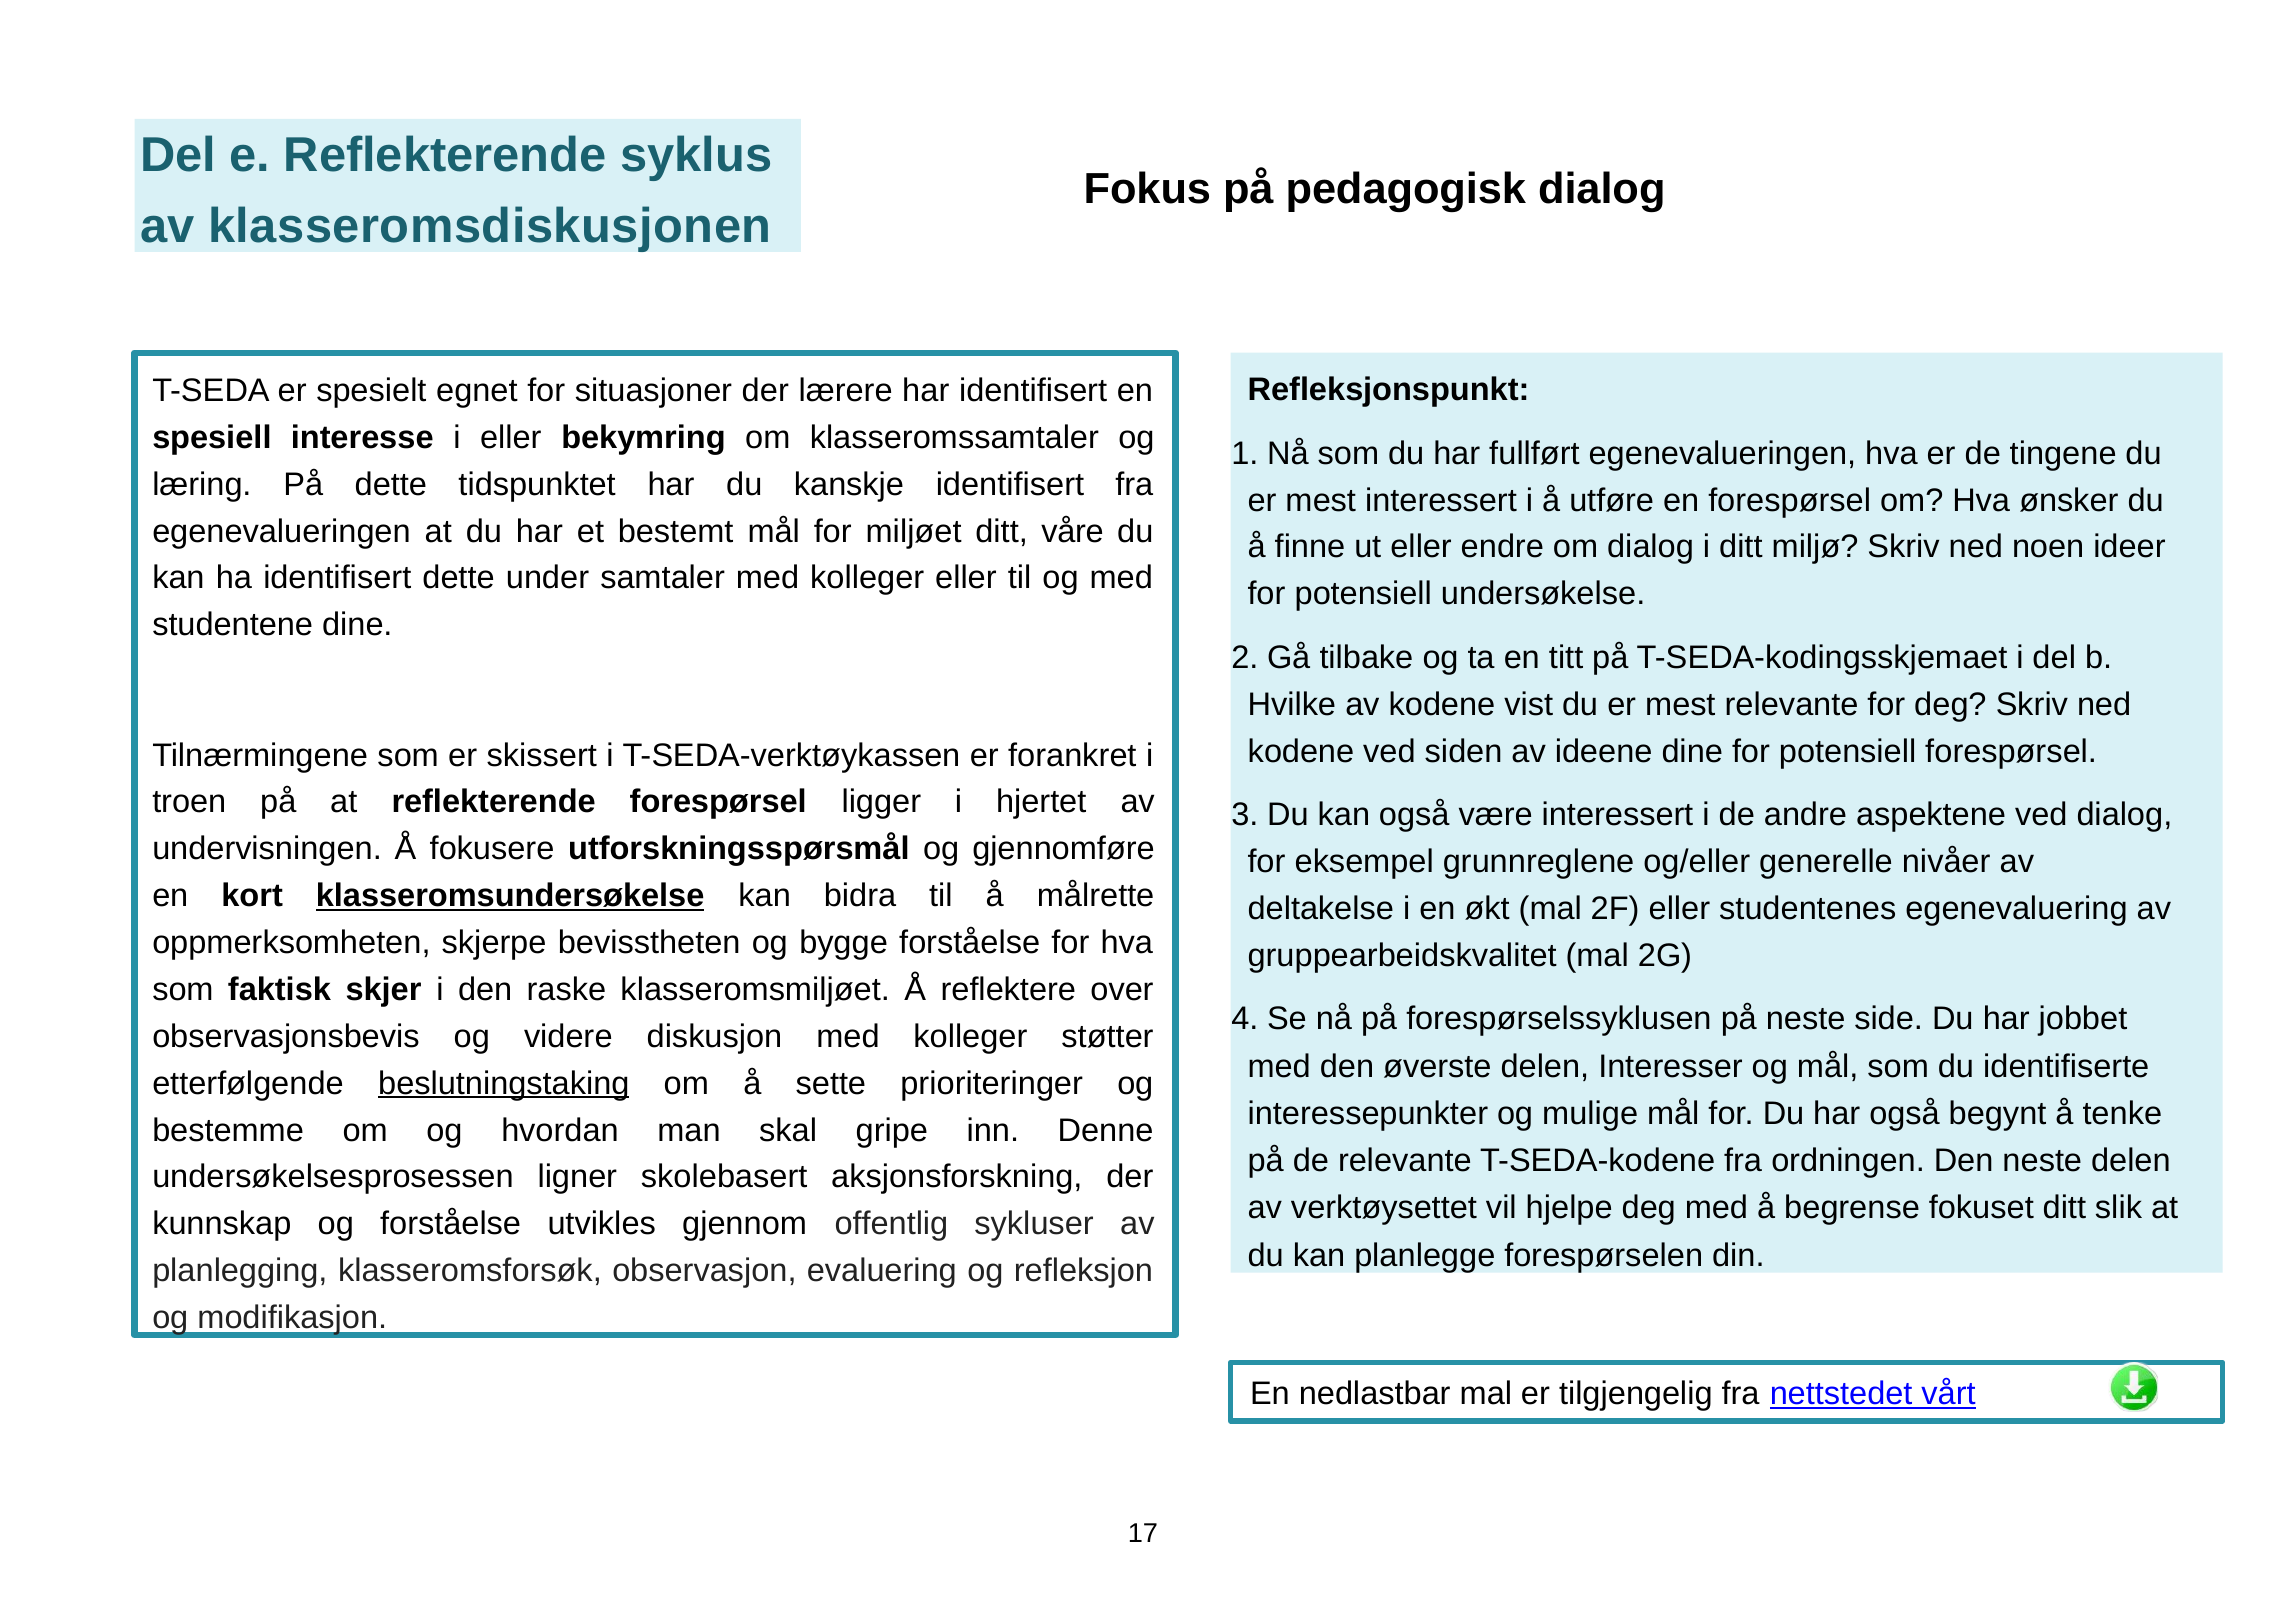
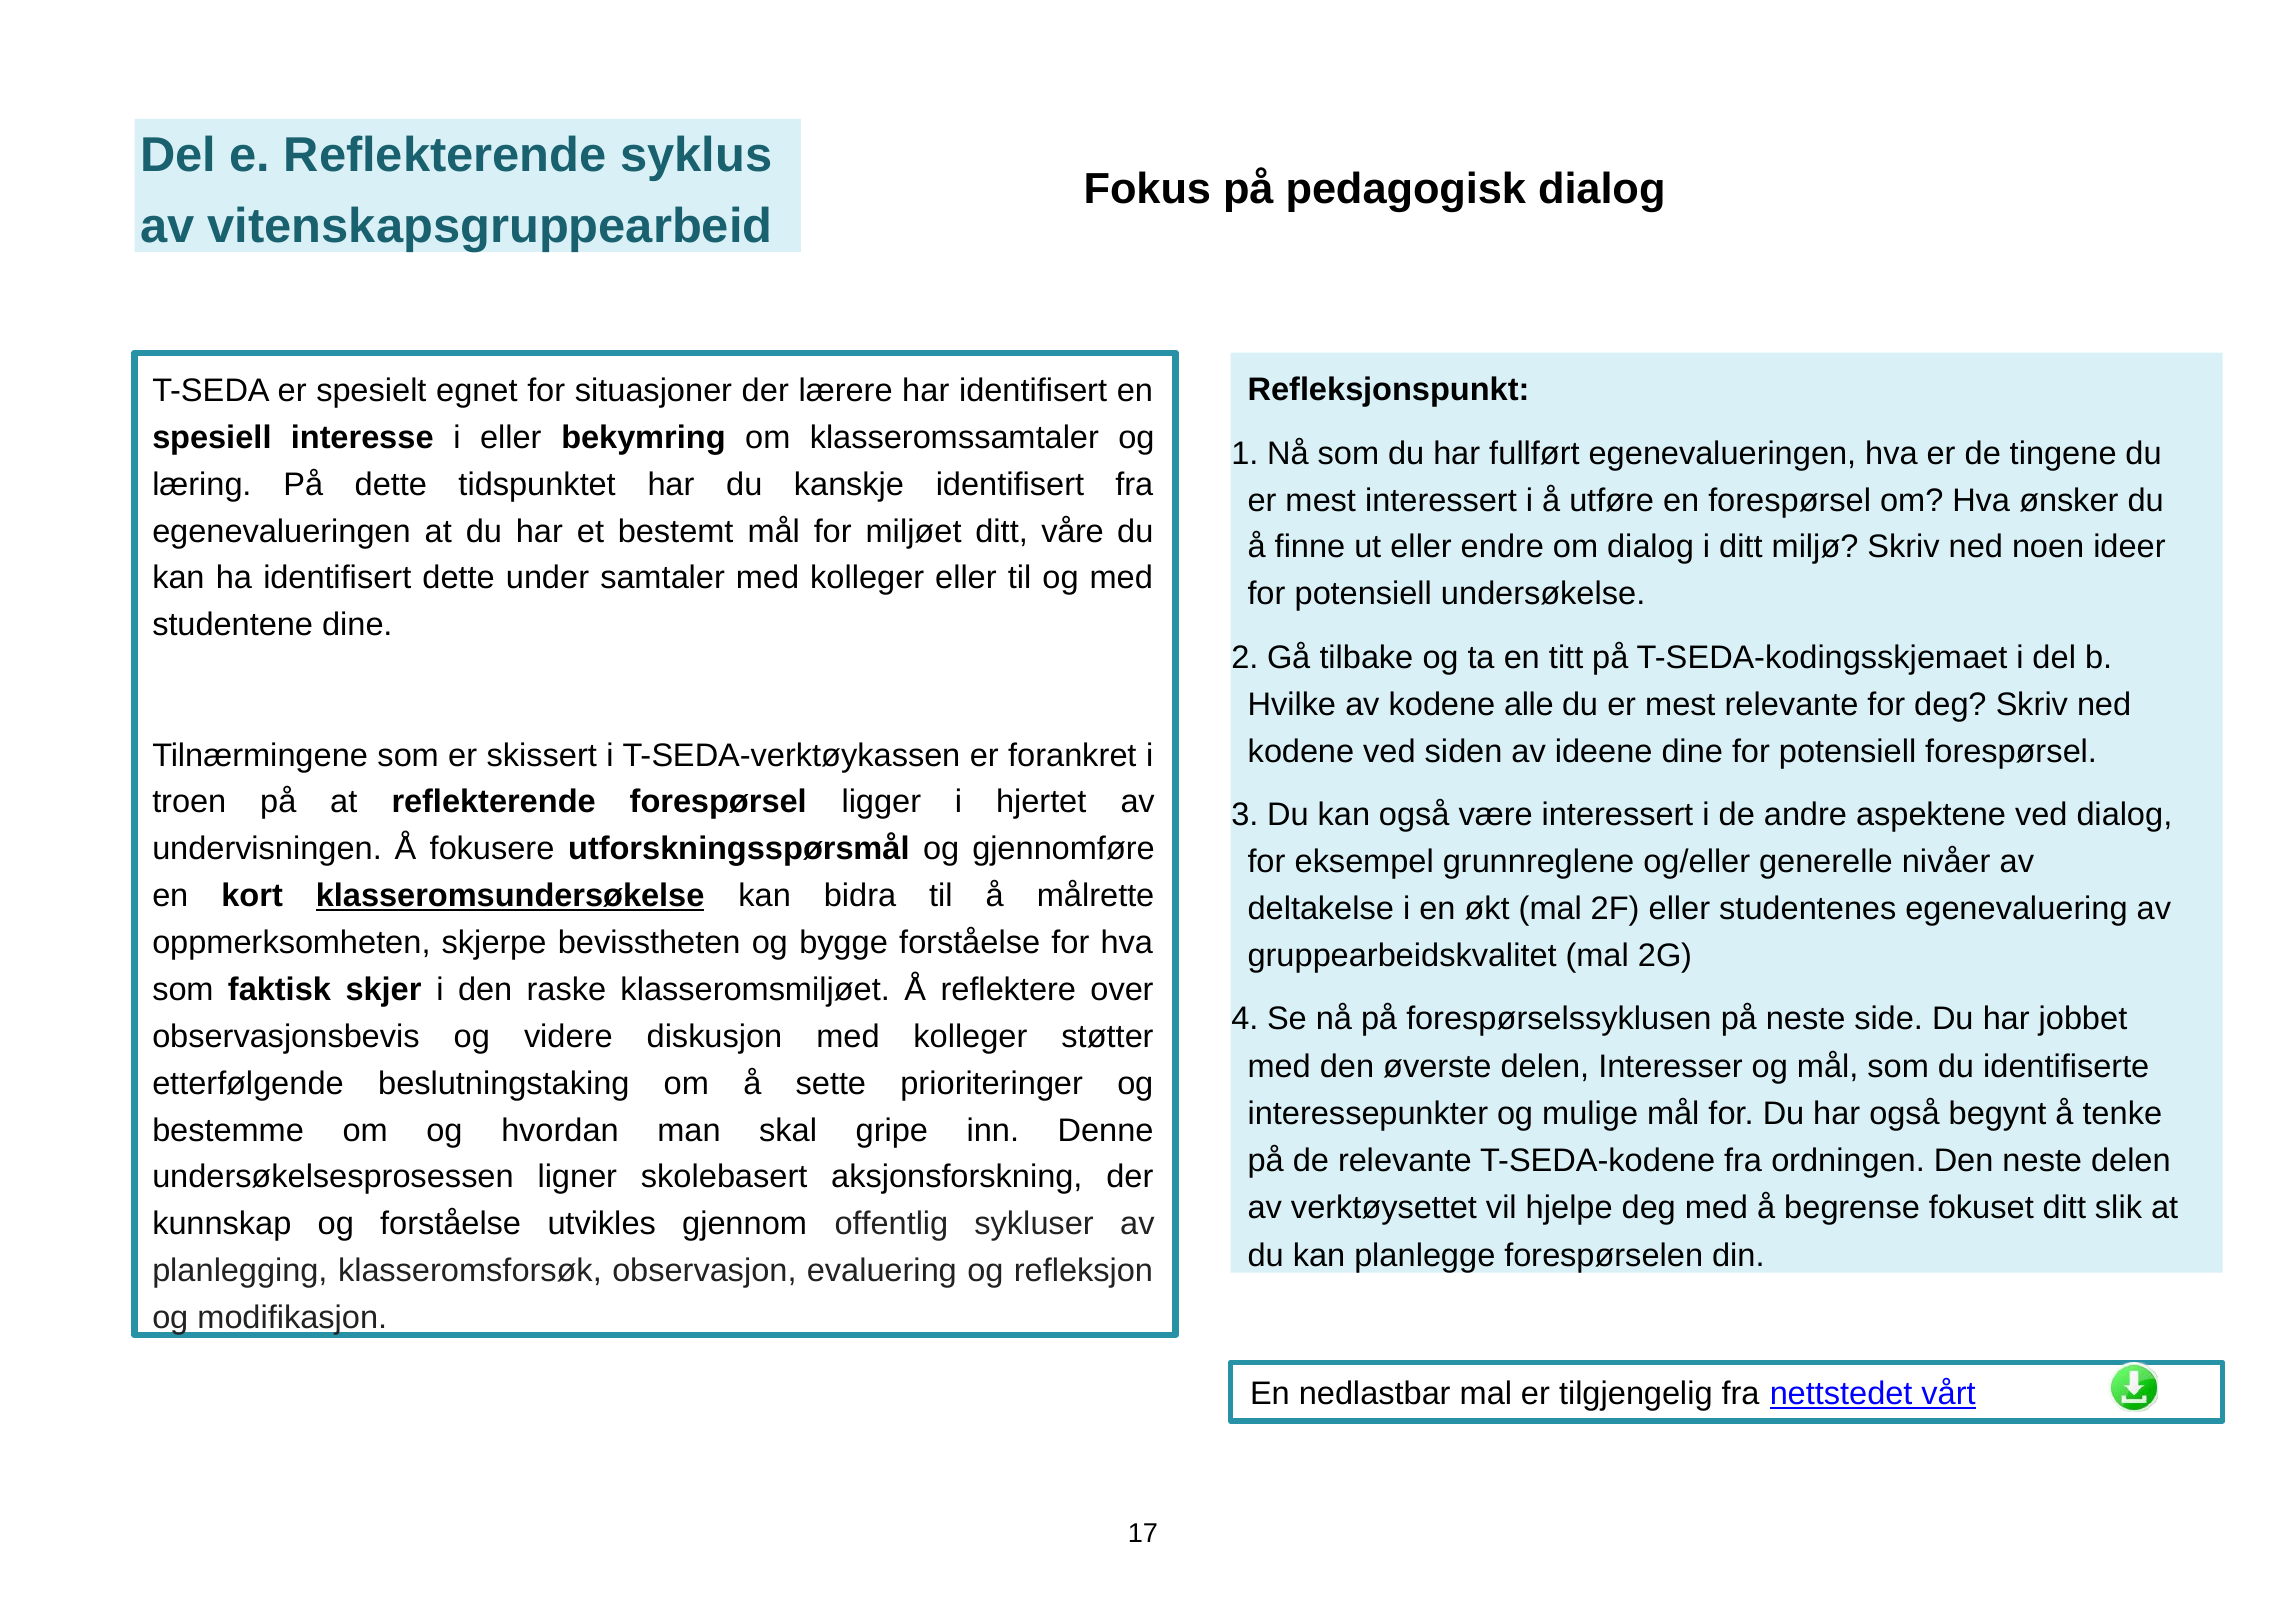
klasseromsdiskusjonen: klasseromsdiskusjonen -> vitenskapsgruppearbeid
vist: vist -> alle
beslutningstaking underline: present -> none
